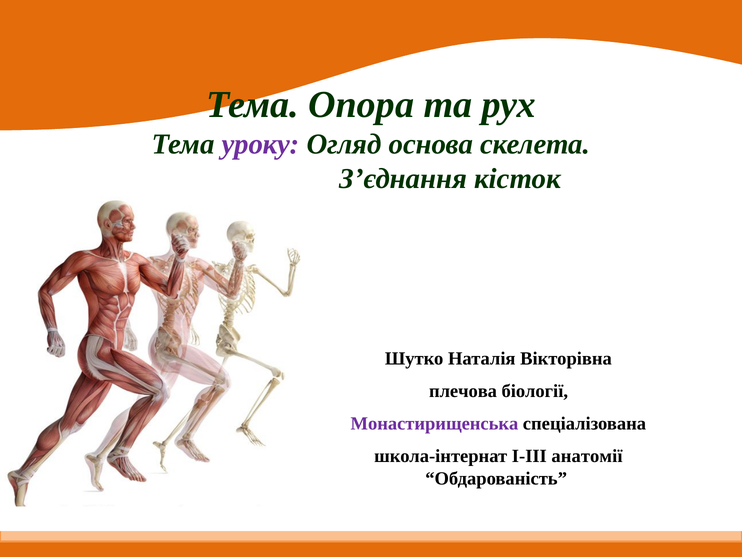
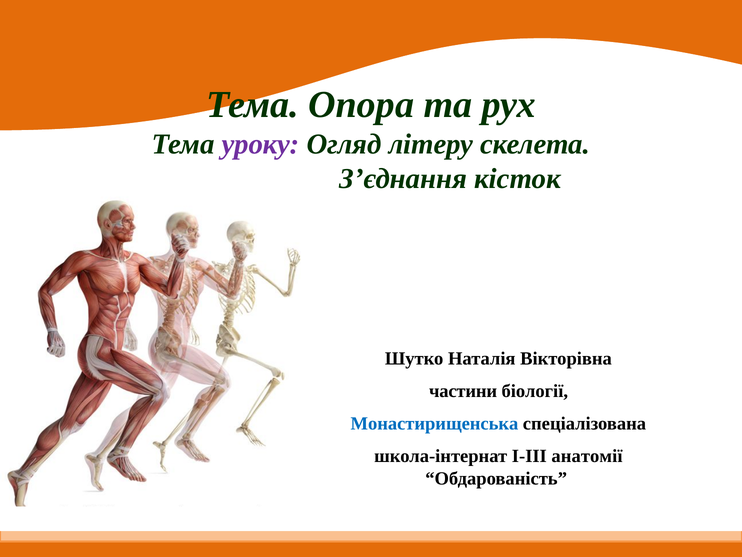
основа: основа -> літеру
плечова: плечова -> частини
Монастирищенська colour: purple -> blue
